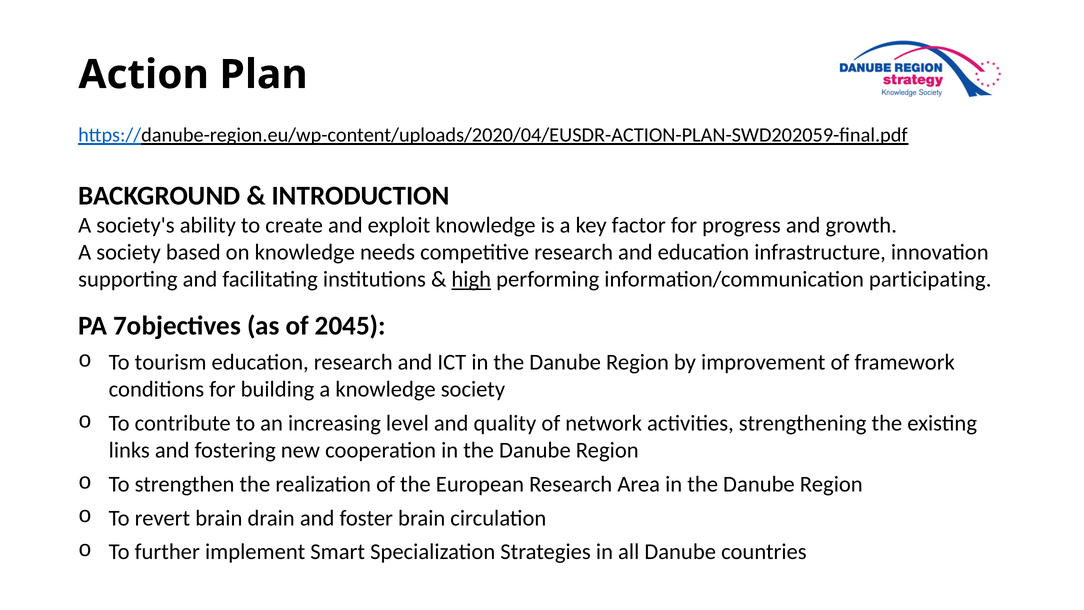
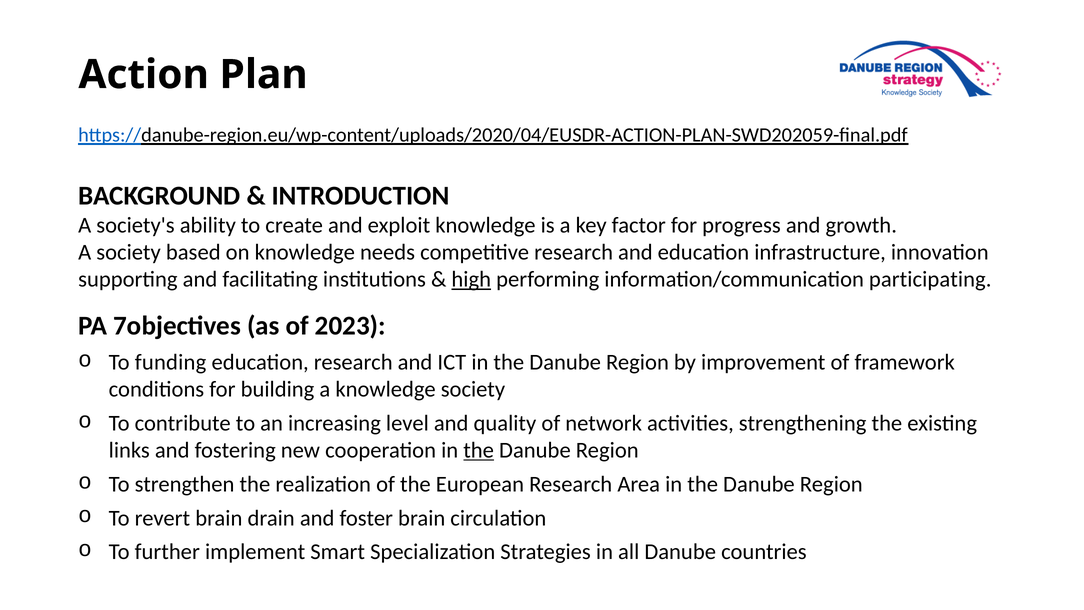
2045: 2045 -> 2023
tourism: tourism -> funding
the at (479, 450) underline: none -> present
